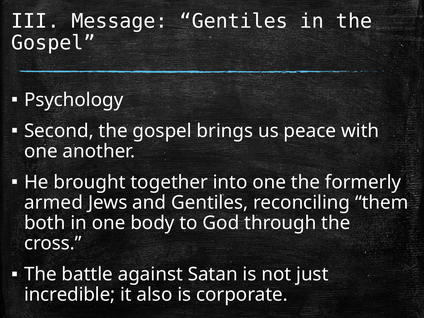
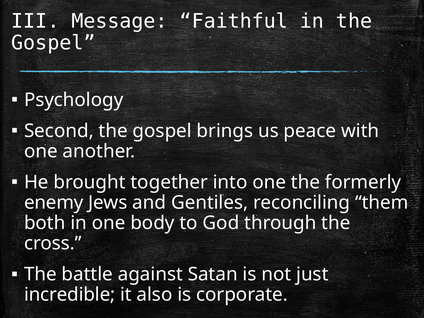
Message Gentiles: Gentiles -> Faithful
armed: armed -> enemy
